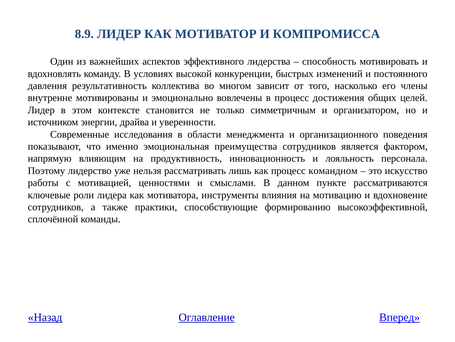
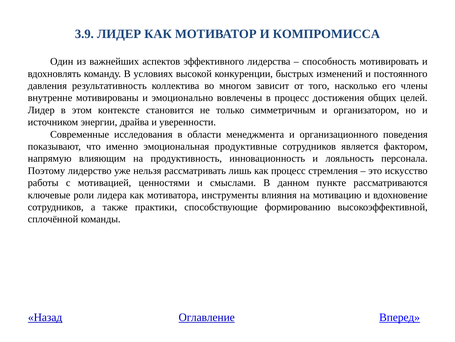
8.9: 8.9 -> 3.9
преимущества: преимущества -> продуктивные
командном: командном -> стремления
